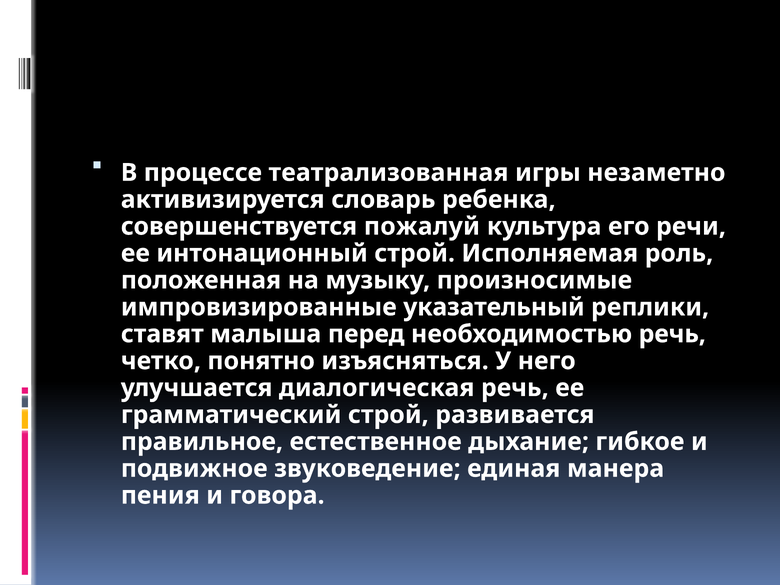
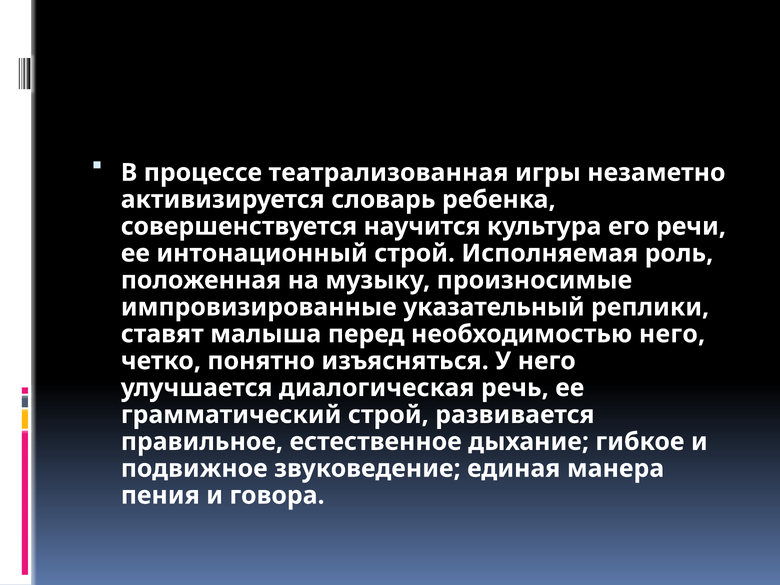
пожалуй: пожалуй -> научится
необходимостью речь: речь -> него
